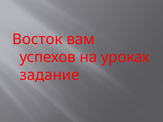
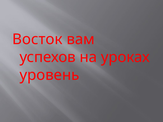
задание: задание -> уровень
